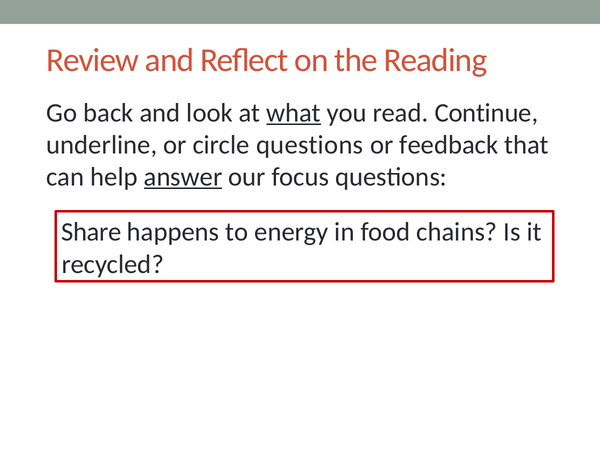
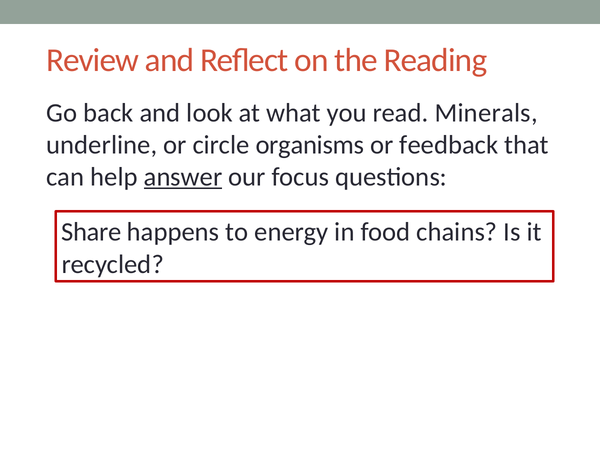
what underline: present -> none
Continue: Continue -> Minerals
circle questions: questions -> organisms
